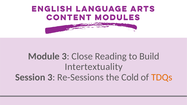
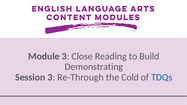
Intertextuality: Intertextuality -> Demonstrating
Re-Sessions: Re-Sessions -> Re-Through
TDQs colour: orange -> blue
